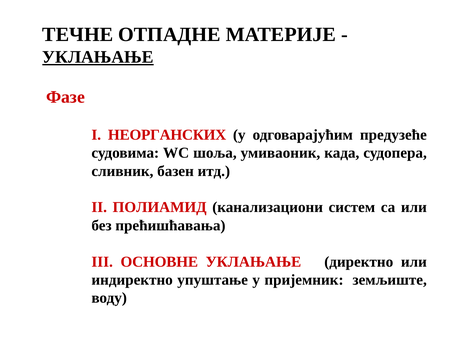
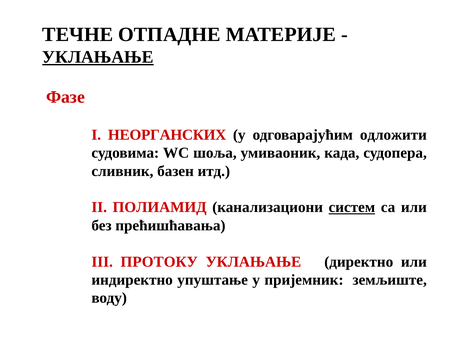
предузеће: предузеће -> одложити
систем underline: none -> present
ОСНОВНЕ: ОСНОВНЕ -> ПРОТОКУ
